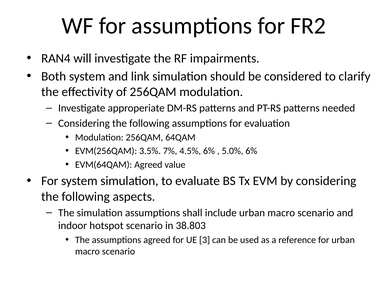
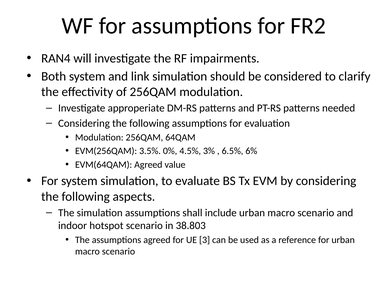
7%: 7% -> 0%
4.5% 6%: 6% -> 3%
5.0%: 5.0% -> 6.5%
